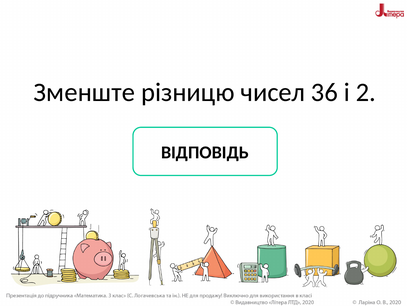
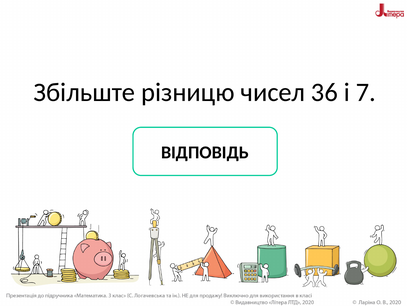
Зменште: Зменште -> Збільште
2: 2 -> 7
